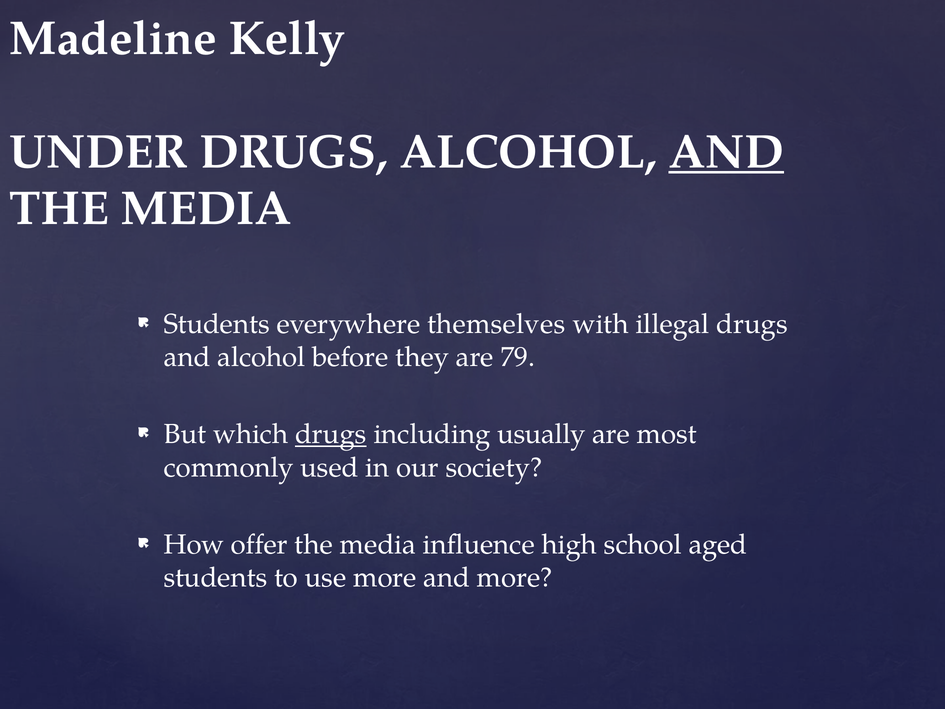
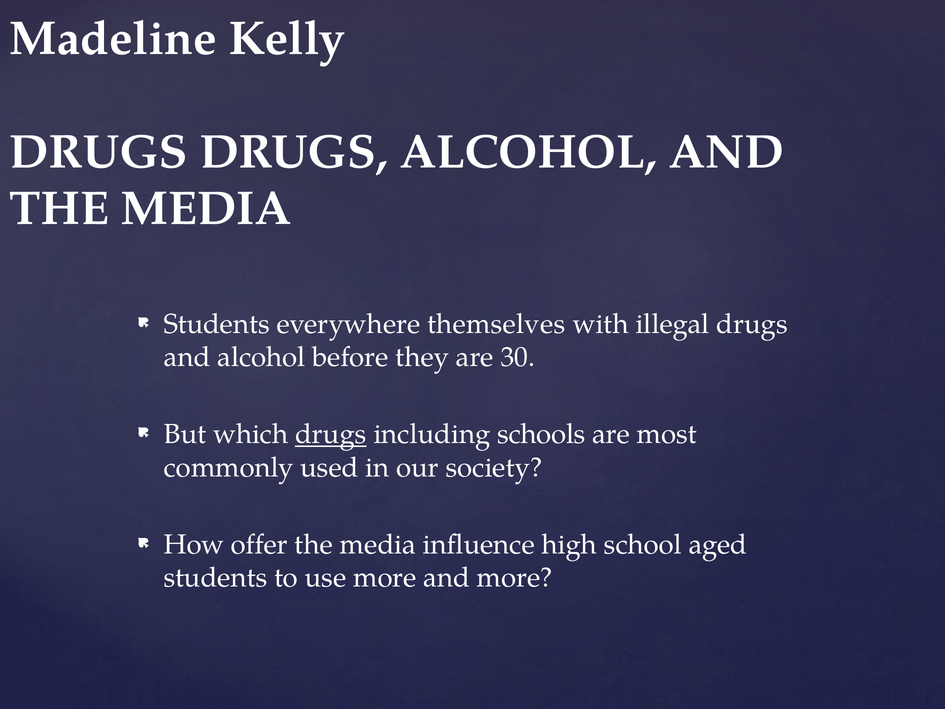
UNDER at (99, 152): UNDER -> DRUGS
AND at (726, 152) underline: present -> none
79: 79 -> 30
usually: usually -> schools
